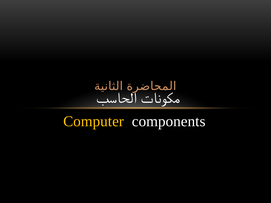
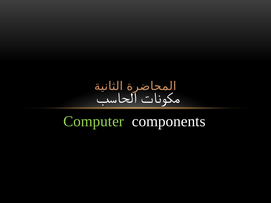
Computer colour: yellow -> light green
